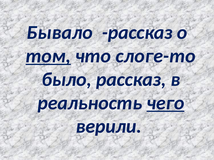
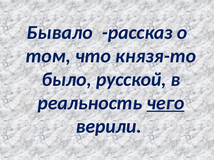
том underline: present -> none
слоге-то: слоге-то -> князя-то
было рассказ: рассказ -> русской
